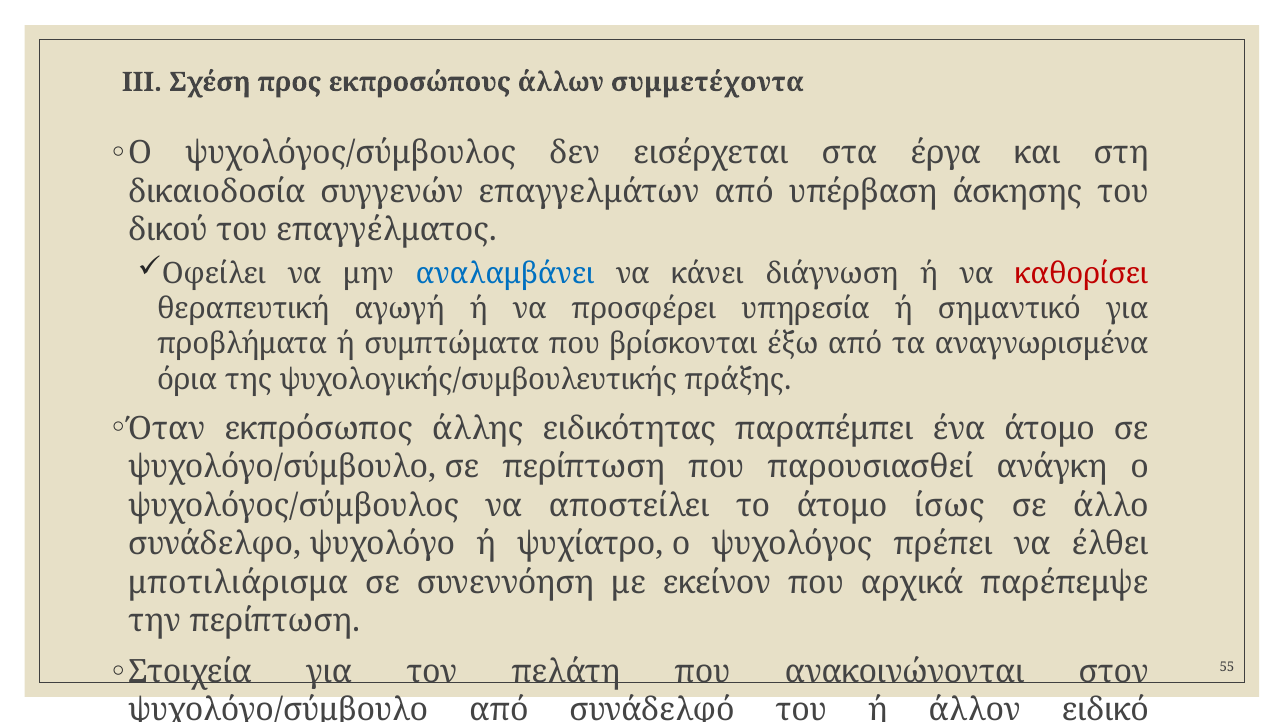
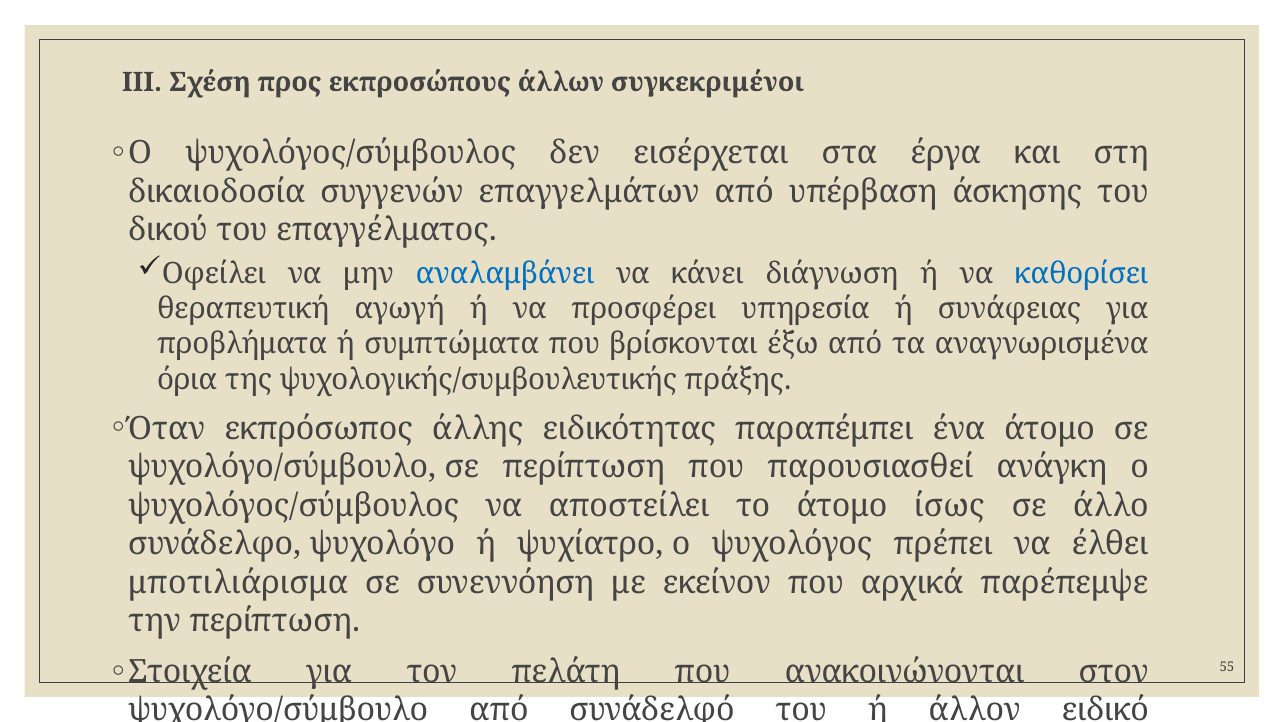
συμμετέχοντα: συμμετέχοντα -> συγκεκριμένοι
καθορίσει colour: red -> blue
σημαντικό: σημαντικό -> συνάφειας
